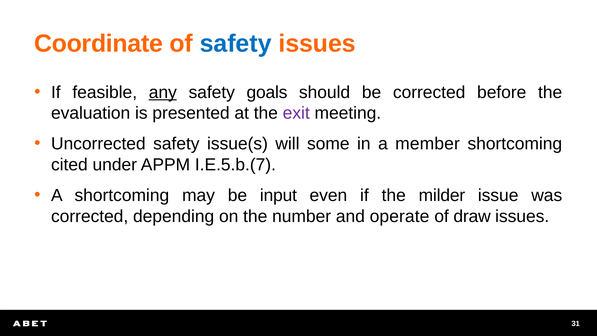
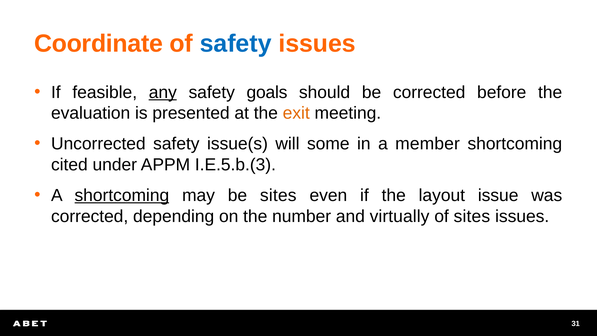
exit colour: purple -> orange
I.E.5.b.(7: I.E.5.b.(7 -> I.E.5.b.(3
shortcoming at (122, 195) underline: none -> present
be input: input -> sites
milder: milder -> layout
operate: operate -> virtually
of draw: draw -> sites
